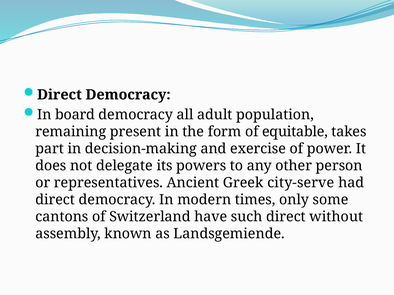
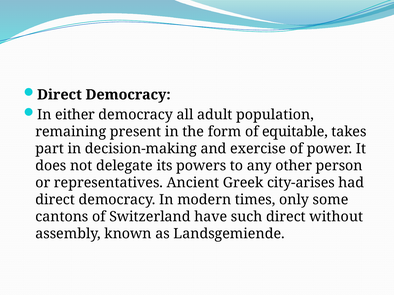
board: board -> either
city-serve: city-serve -> city-arises
